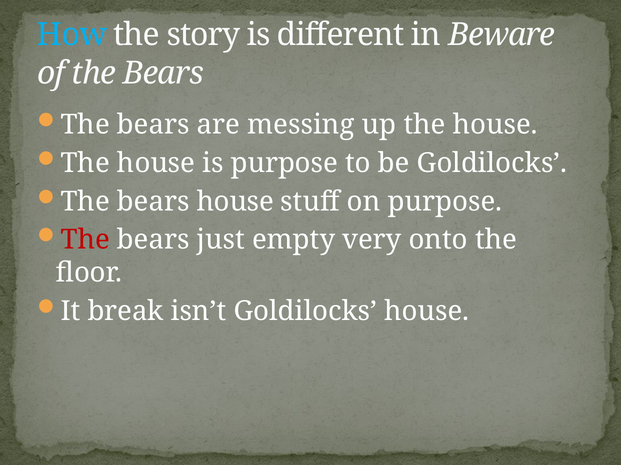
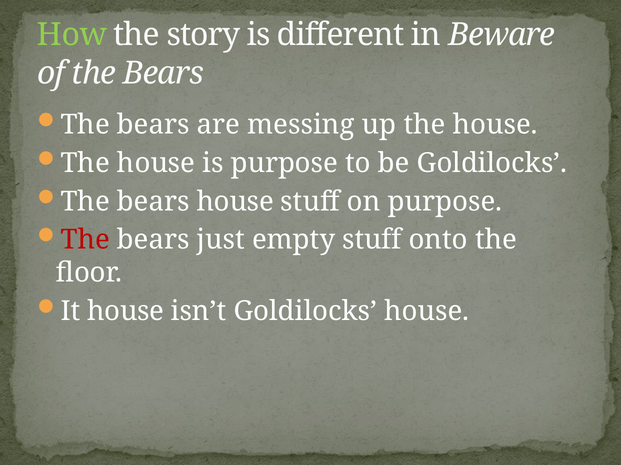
How colour: light blue -> light green
empty very: very -> stuff
It break: break -> house
